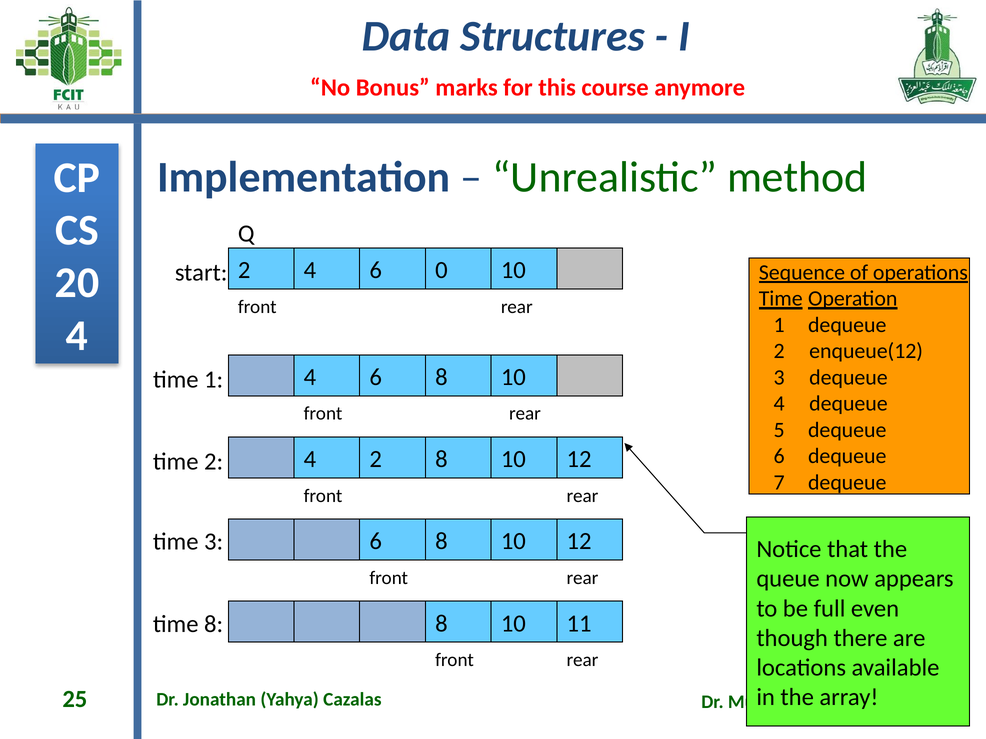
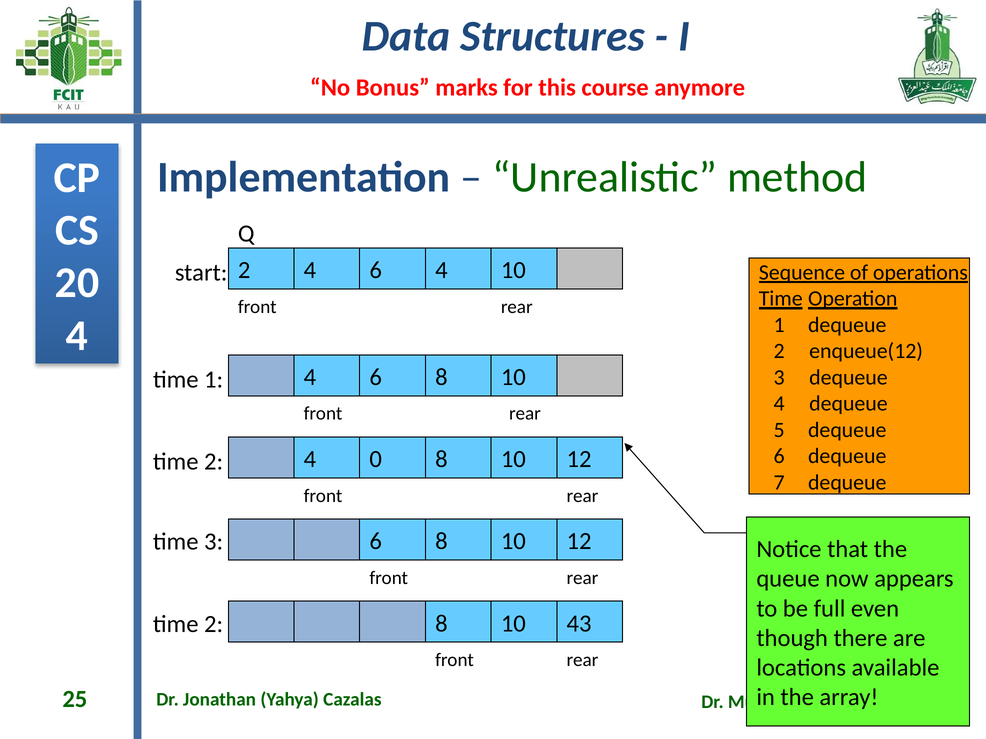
6 0: 0 -> 4
4 2: 2 -> 0
11: 11 -> 43
8 at (214, 624): 8 -> 2
